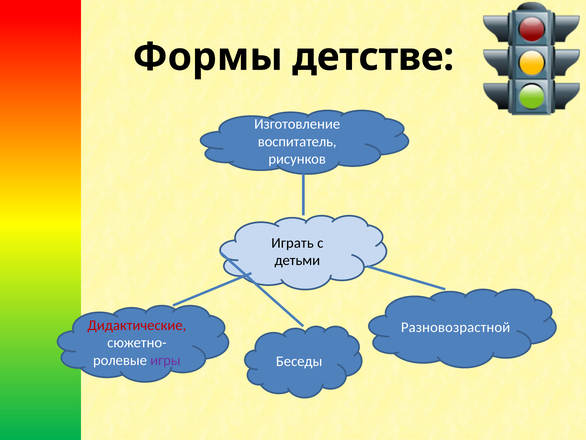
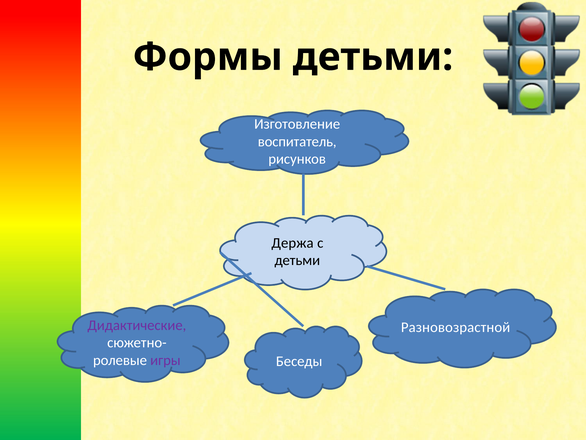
Формы детстве: детстве -> детьми
Играть: Играть -> Держа
Дидактические colour: red -> purple
